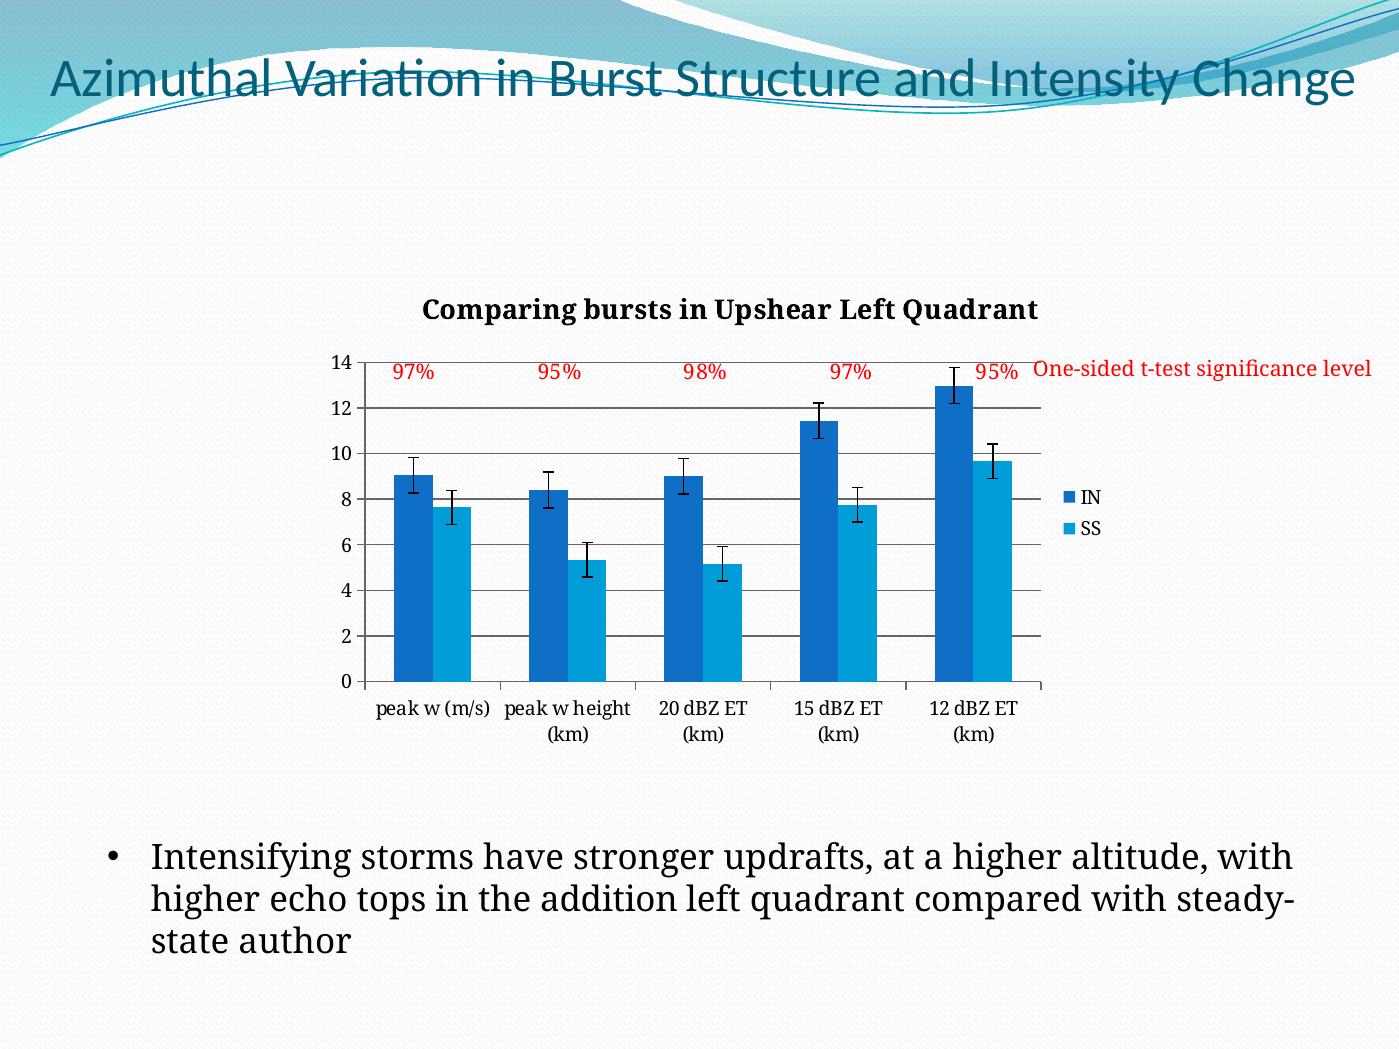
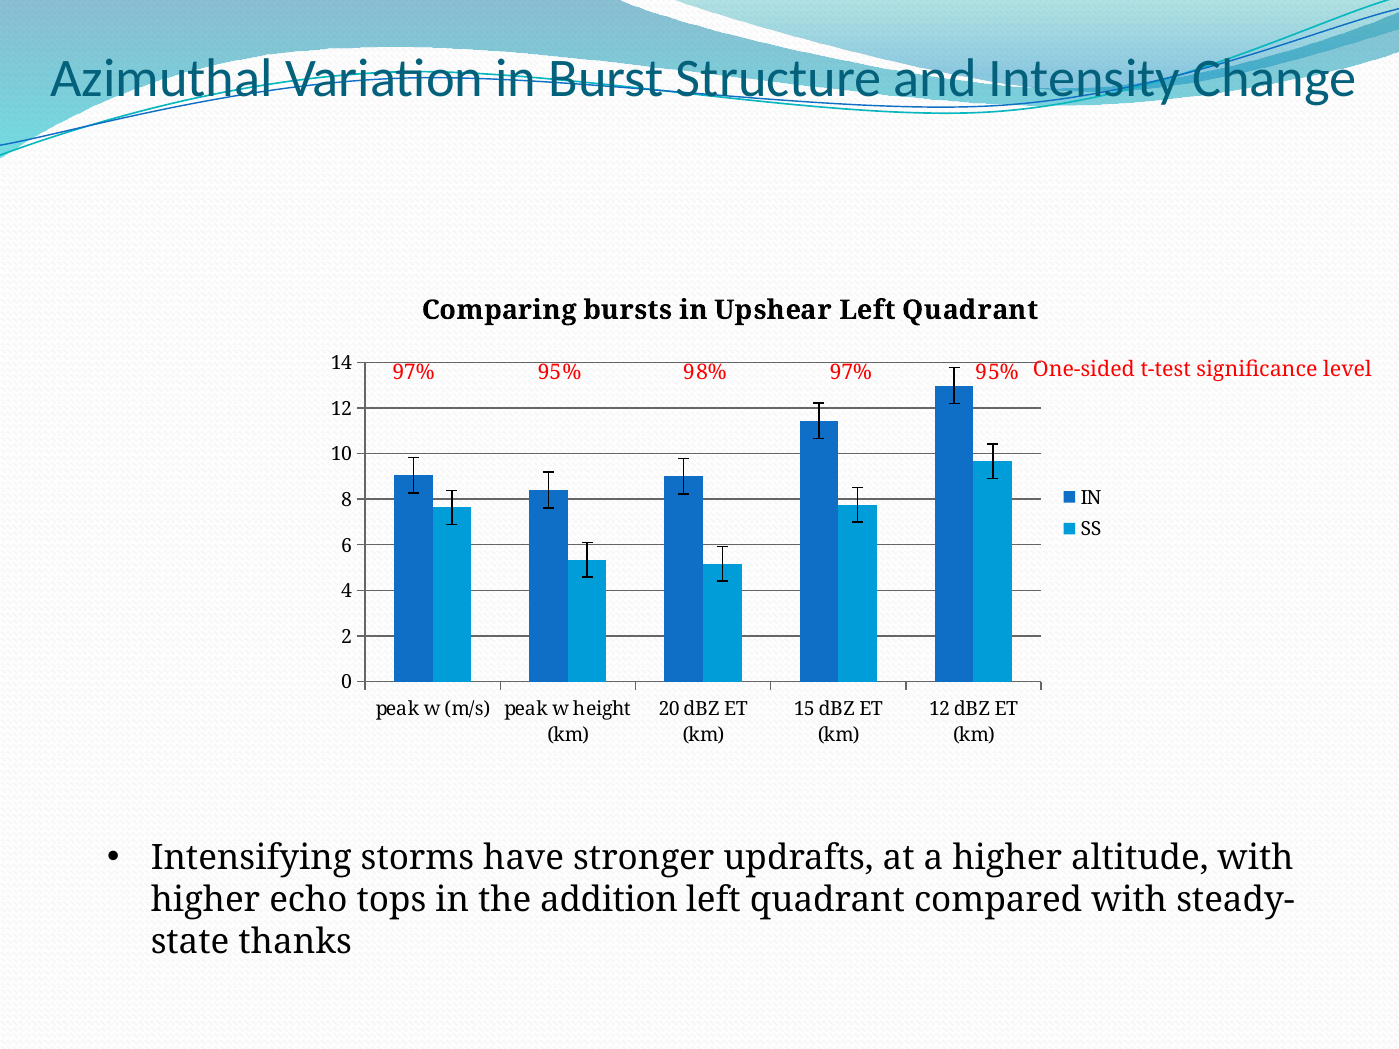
author: author -> thanks
